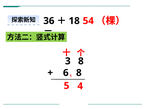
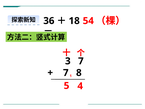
3 8: 8 -> 7
6 at (66, 73): 6 -> 7
